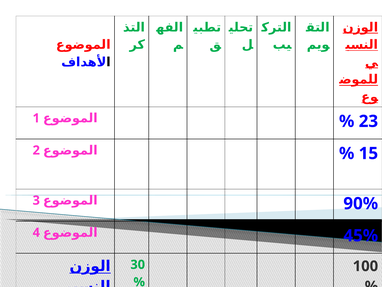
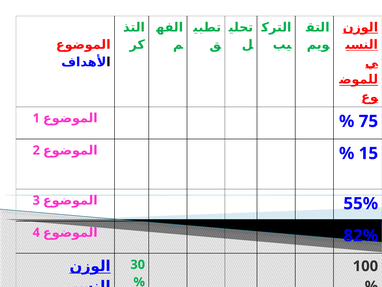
23: 23 -> 75
90%: 90% -> 55%
45%: 45% -> 82%
